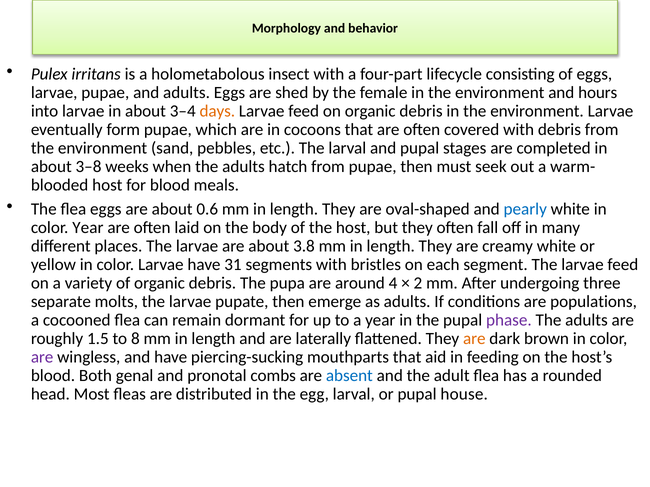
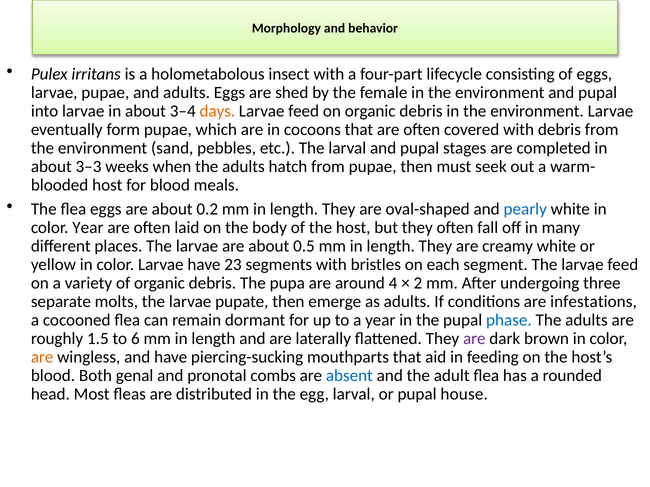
environment and hours: hours -> pupal
3–8: 3–8 -> 3–3
0.6: 0.6 -> 0.2
3.8: 3.8 -> 0.5
31: 31 -> 23
populations: populations -> infestations
phase colour: purple -> blue
8: 8 -> 6
are at (474, 339) colour: orange -> purple
are at (42, 357) colour: purple -> orange
